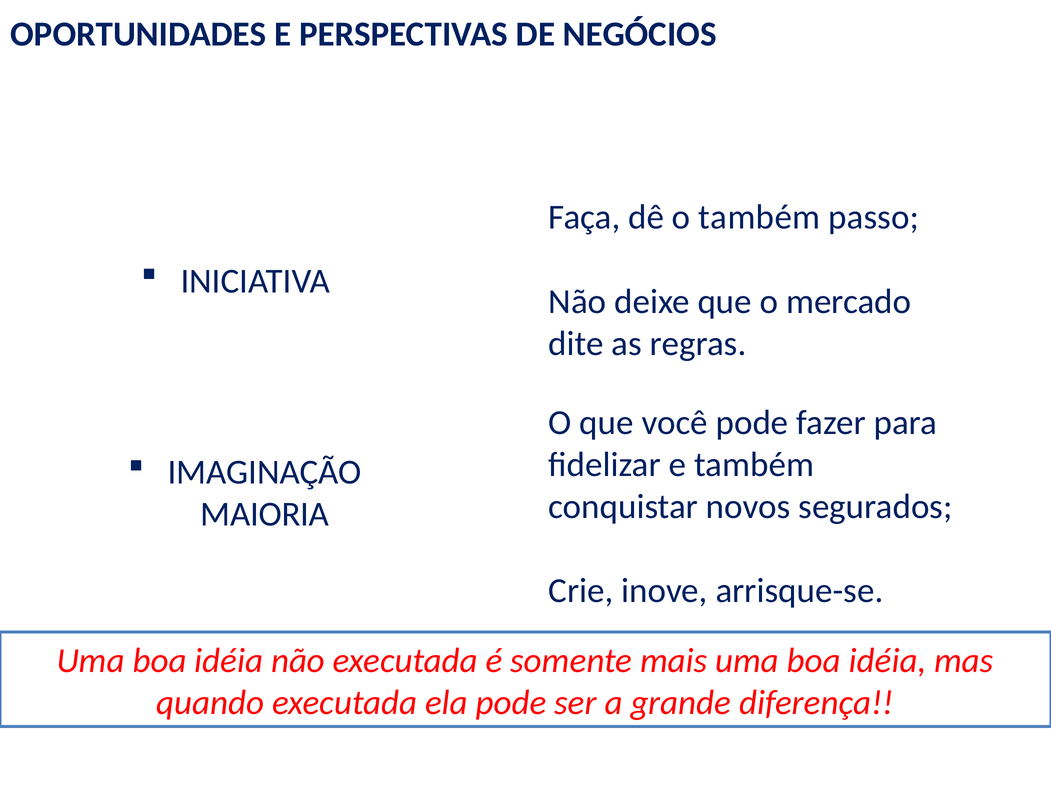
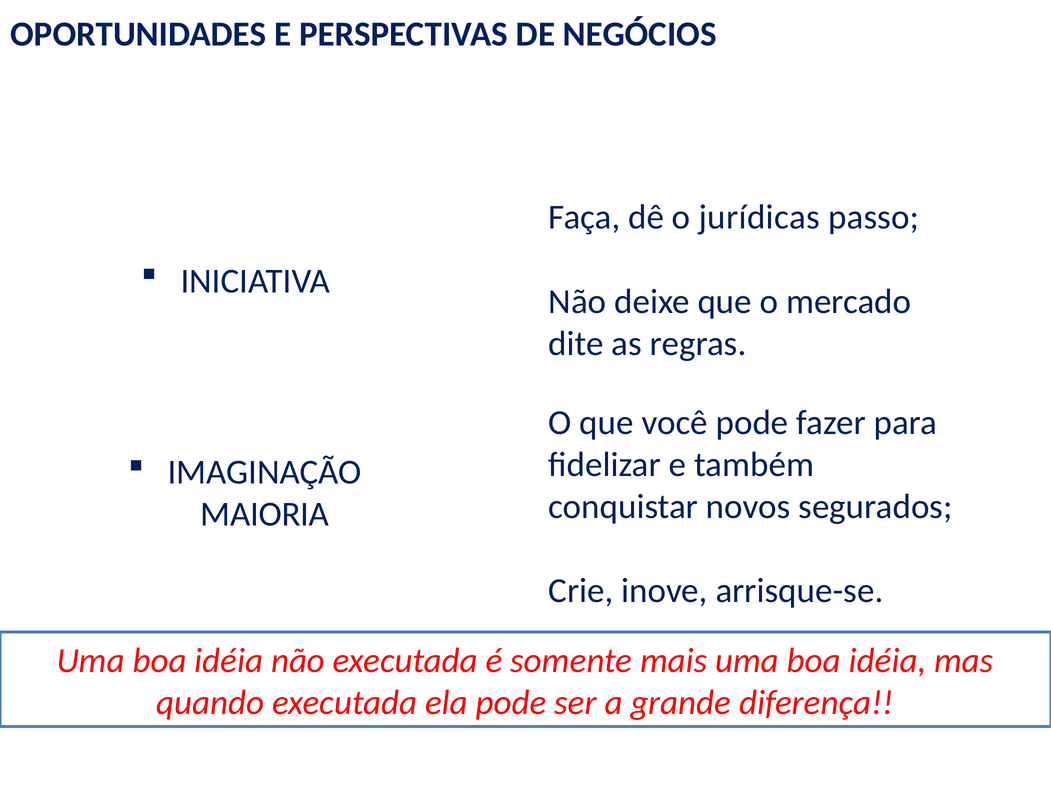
o também: também -> jurídicas
